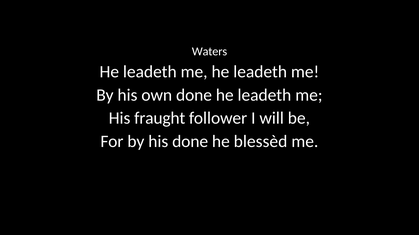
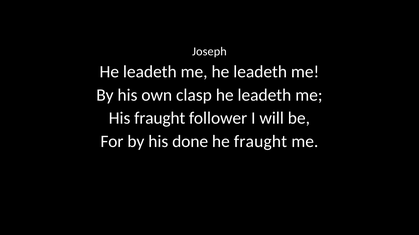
Waters: Waters -> Joseph
own done: done -> clasp
he blessèd: blessèd -> fraught
